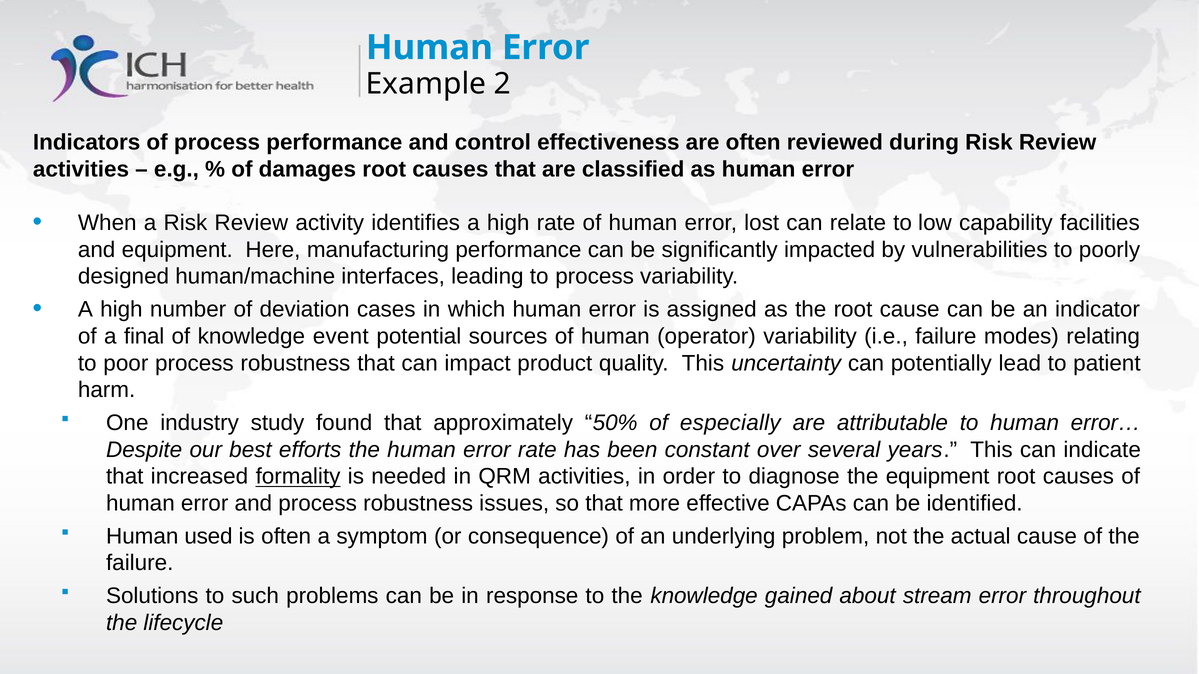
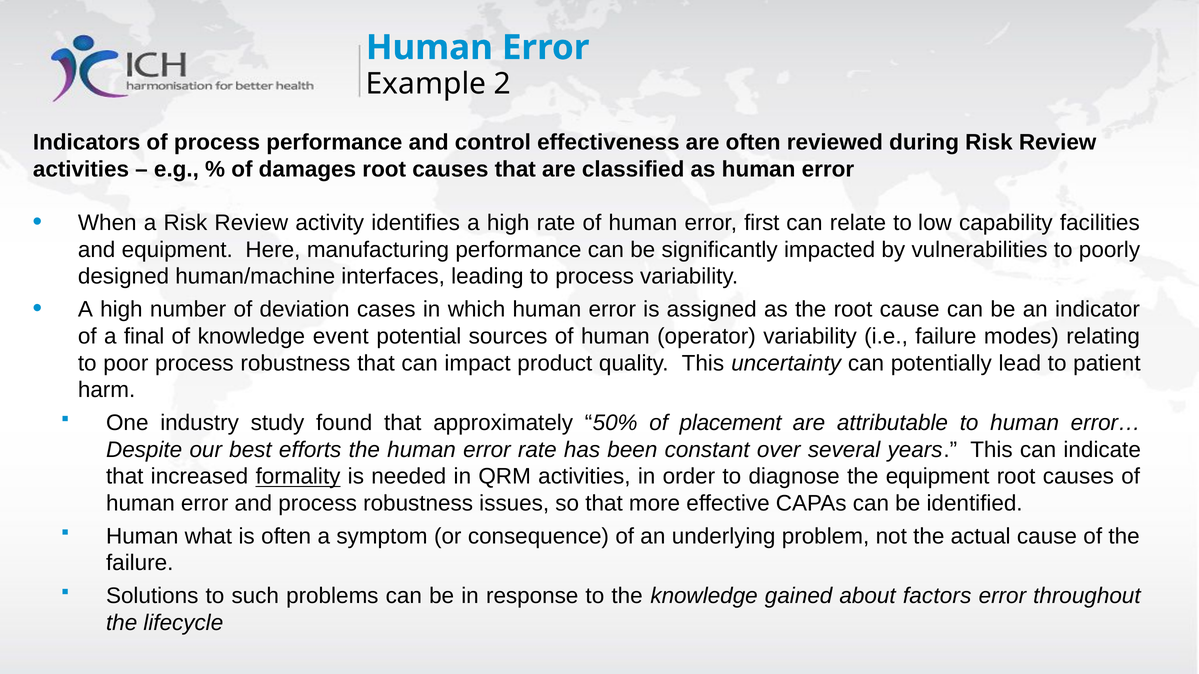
lost: lost -> first
especially: especially -> placement
used: used -> what
stream: stream -> factors
